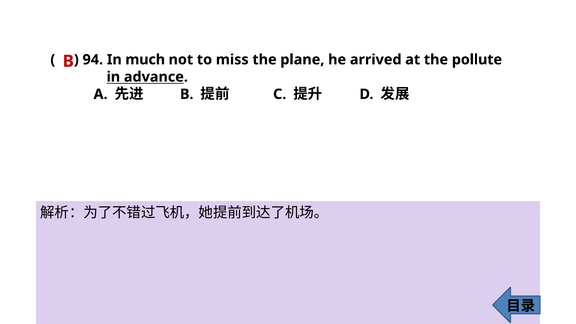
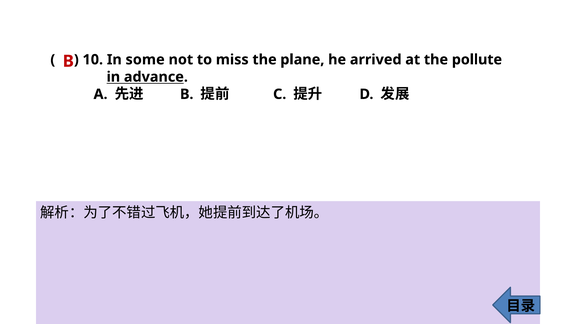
94: 94 -> 10
much: much -> some
